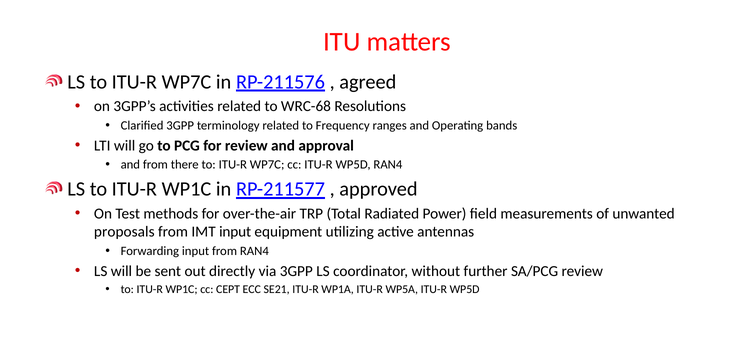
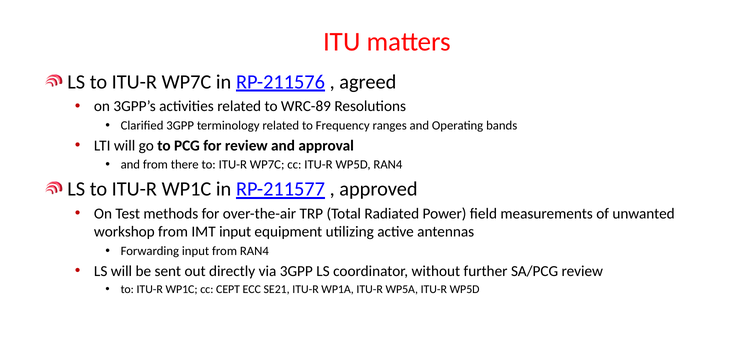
WRC-68: WRC-68 -> WRC-89
proposals: proposals -> workshop
